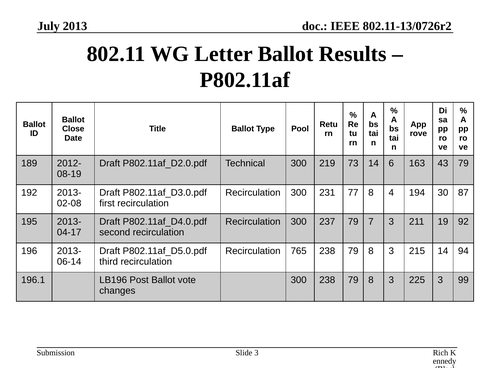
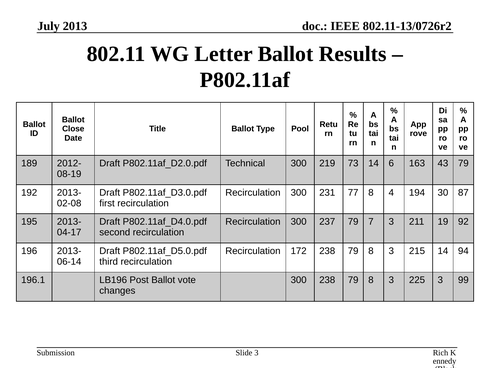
765: 765 -> 172
